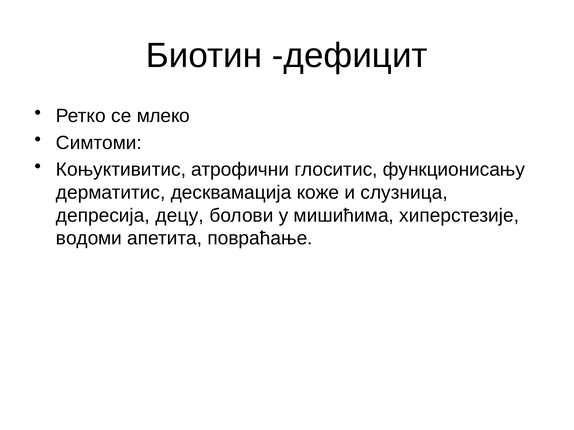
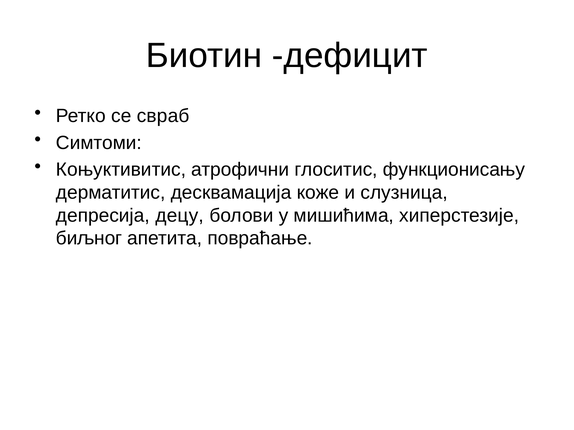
млеко: млеко -> свраб
водоми: водоми -> биљног
